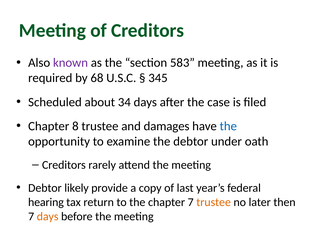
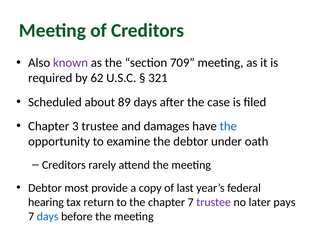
583: 583 -> 709
68: 68 -> 62
345: 345 -> 321
34: 34 -> 89
8: 8 -> 3
likely: likely -> most
trustee at (214, 202) colour: orange -> purple
then: then -> pays
days at (48, 216) colour: orange -> blue
